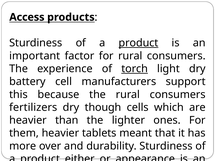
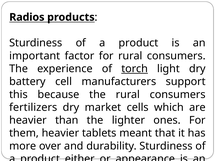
Access: Access -> Radios
product at (138, 43) underline: present -> none
though: though -> market
